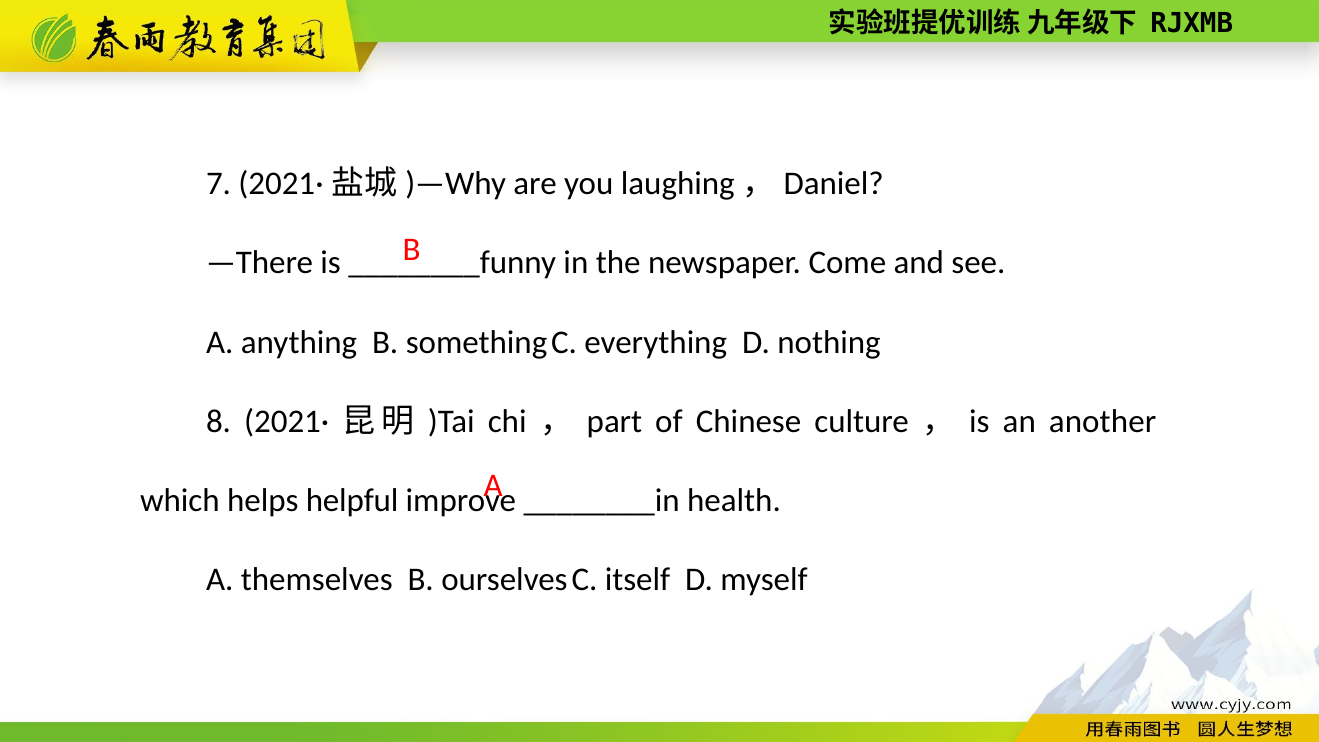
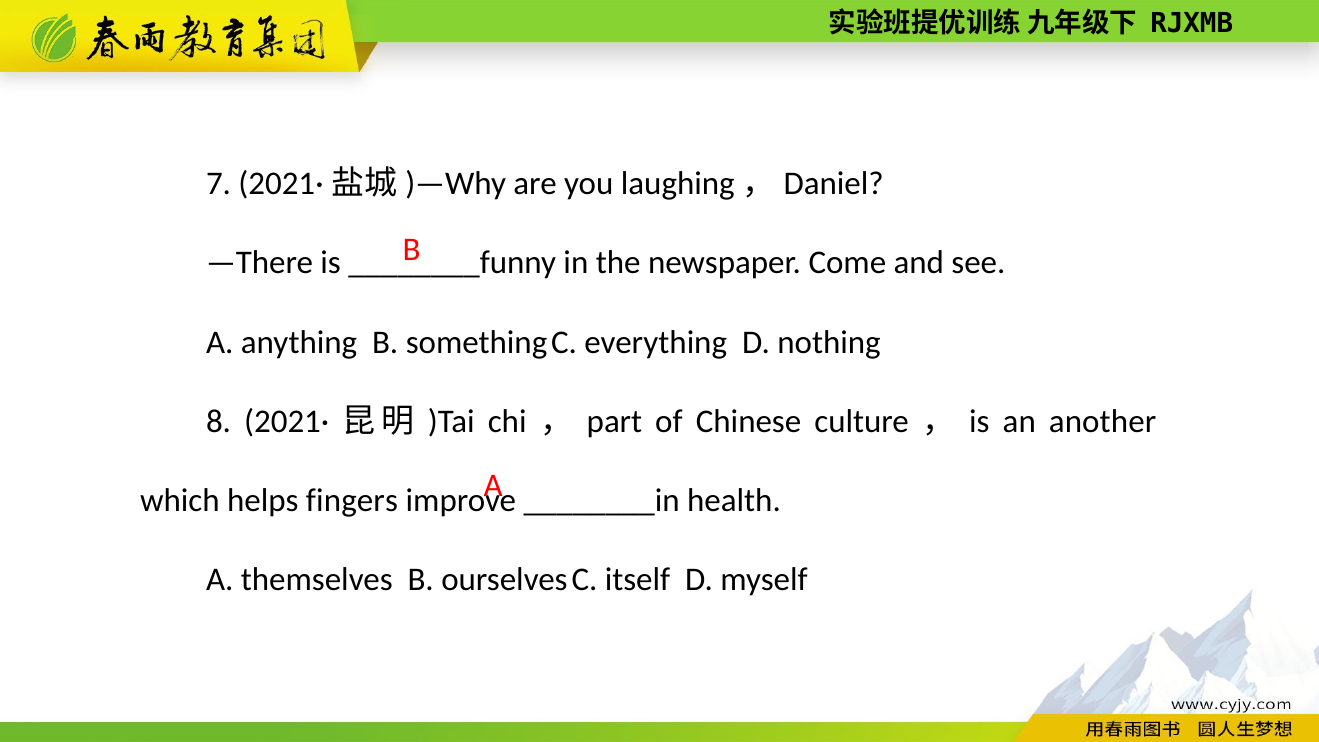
helpful: helpful -> fingers
